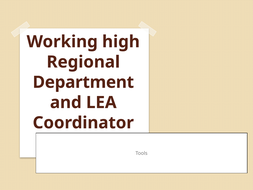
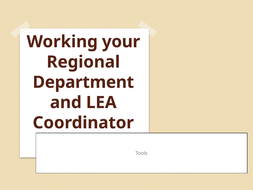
high: high -> your
